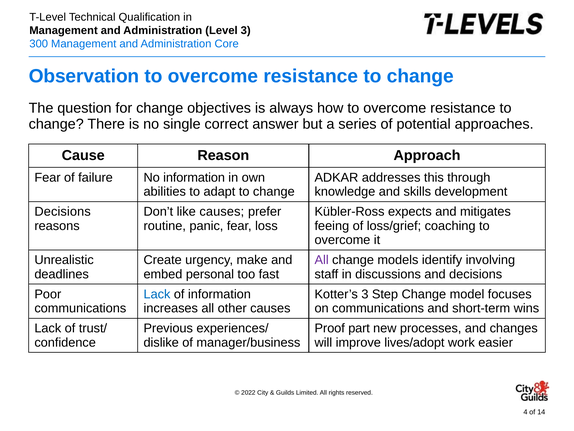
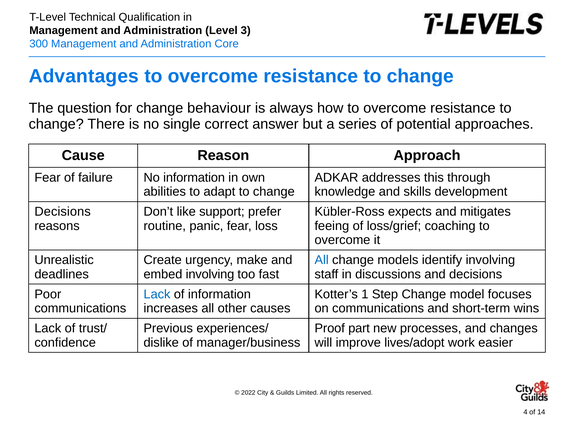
Observation: Observation -> Advantages
objectives: objectives -> behaviour
like causes: causes -> support
All at (322, 260) colour: purple -> blue
embed personal: personal -> involving
Kotter’s 3: 3 -> 1
